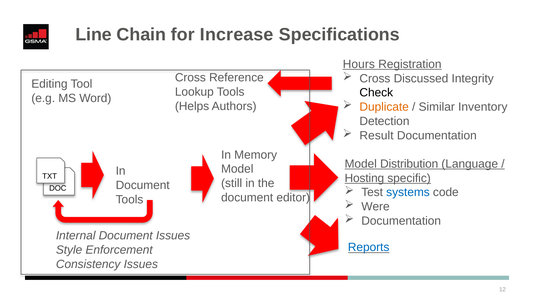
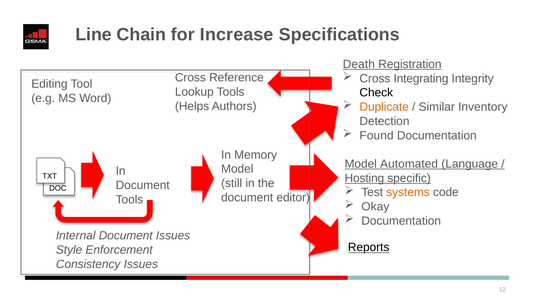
Hours: Hours -> Death
Discussed: Discussed -> Integrating
Result: Result -> Found
Distribution: Distribution -> Automated
systems colour: blue -> orange
Were: Were -> Okay
Reports colour: blue -> black
